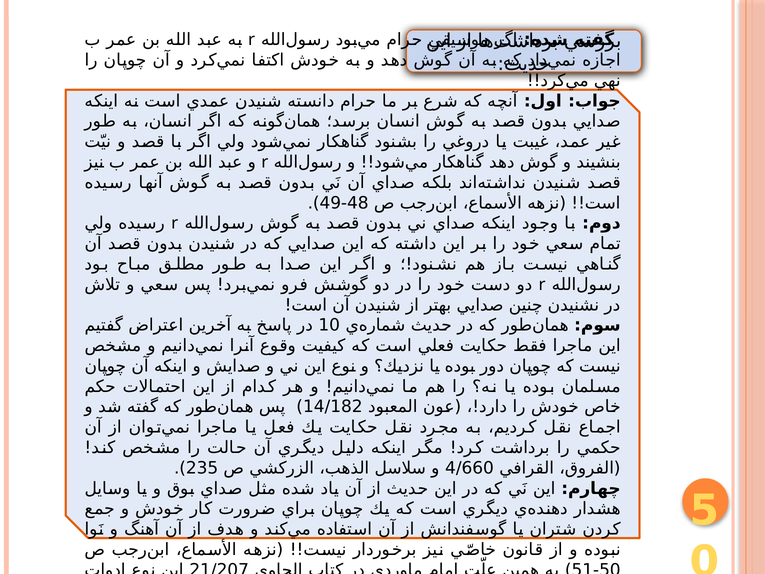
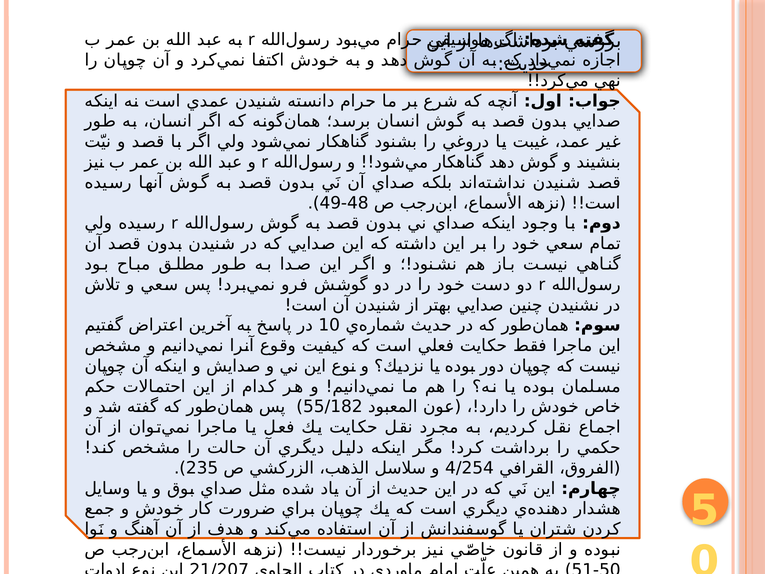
14/182: 14/182 -> 55/182
4/660: 4/660 -> 4/254
